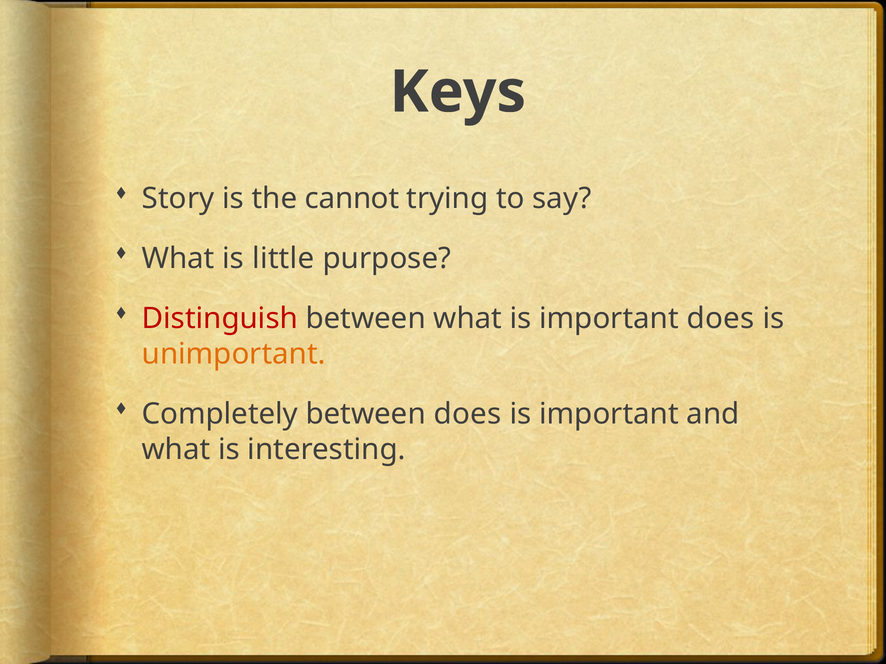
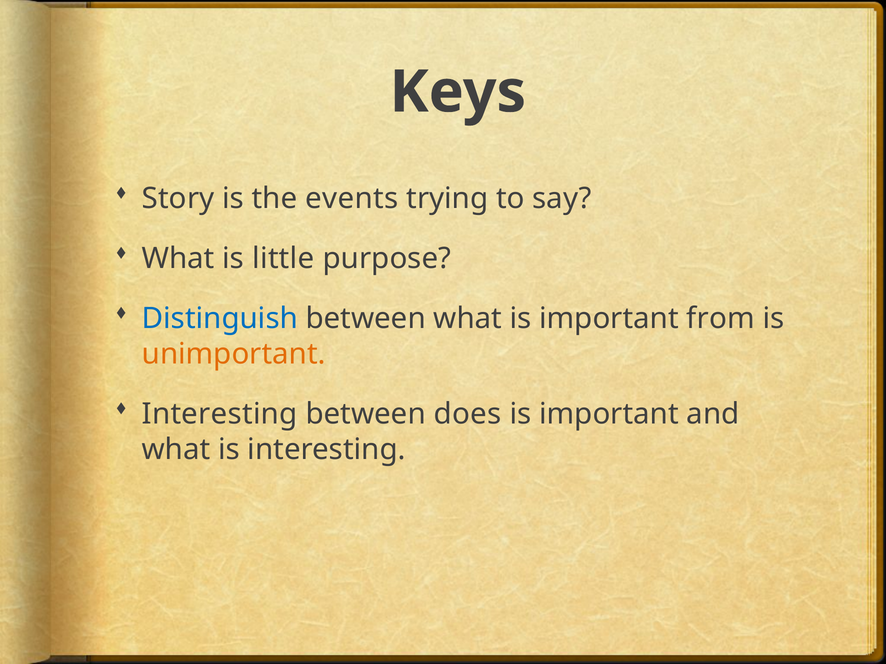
cannot: cannot -> events
Distinguish colour: red -> blue
important does: does -> from
Completely at (220, 414): Completely -> Interesting
